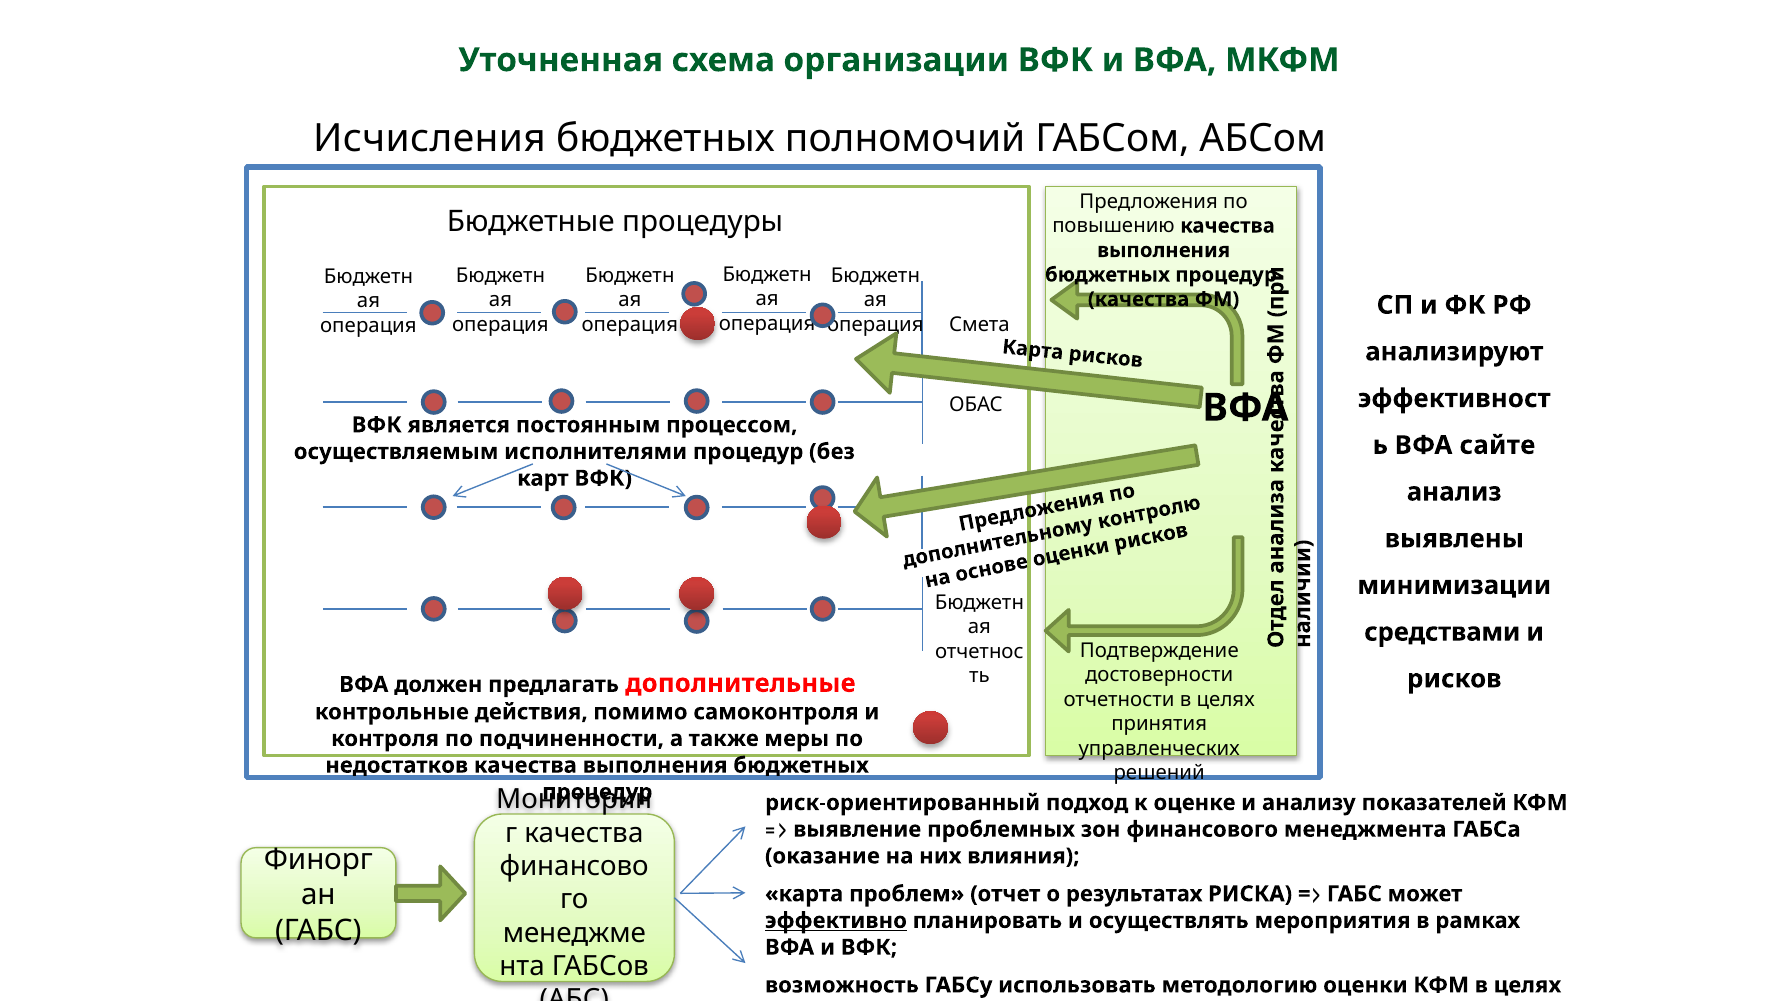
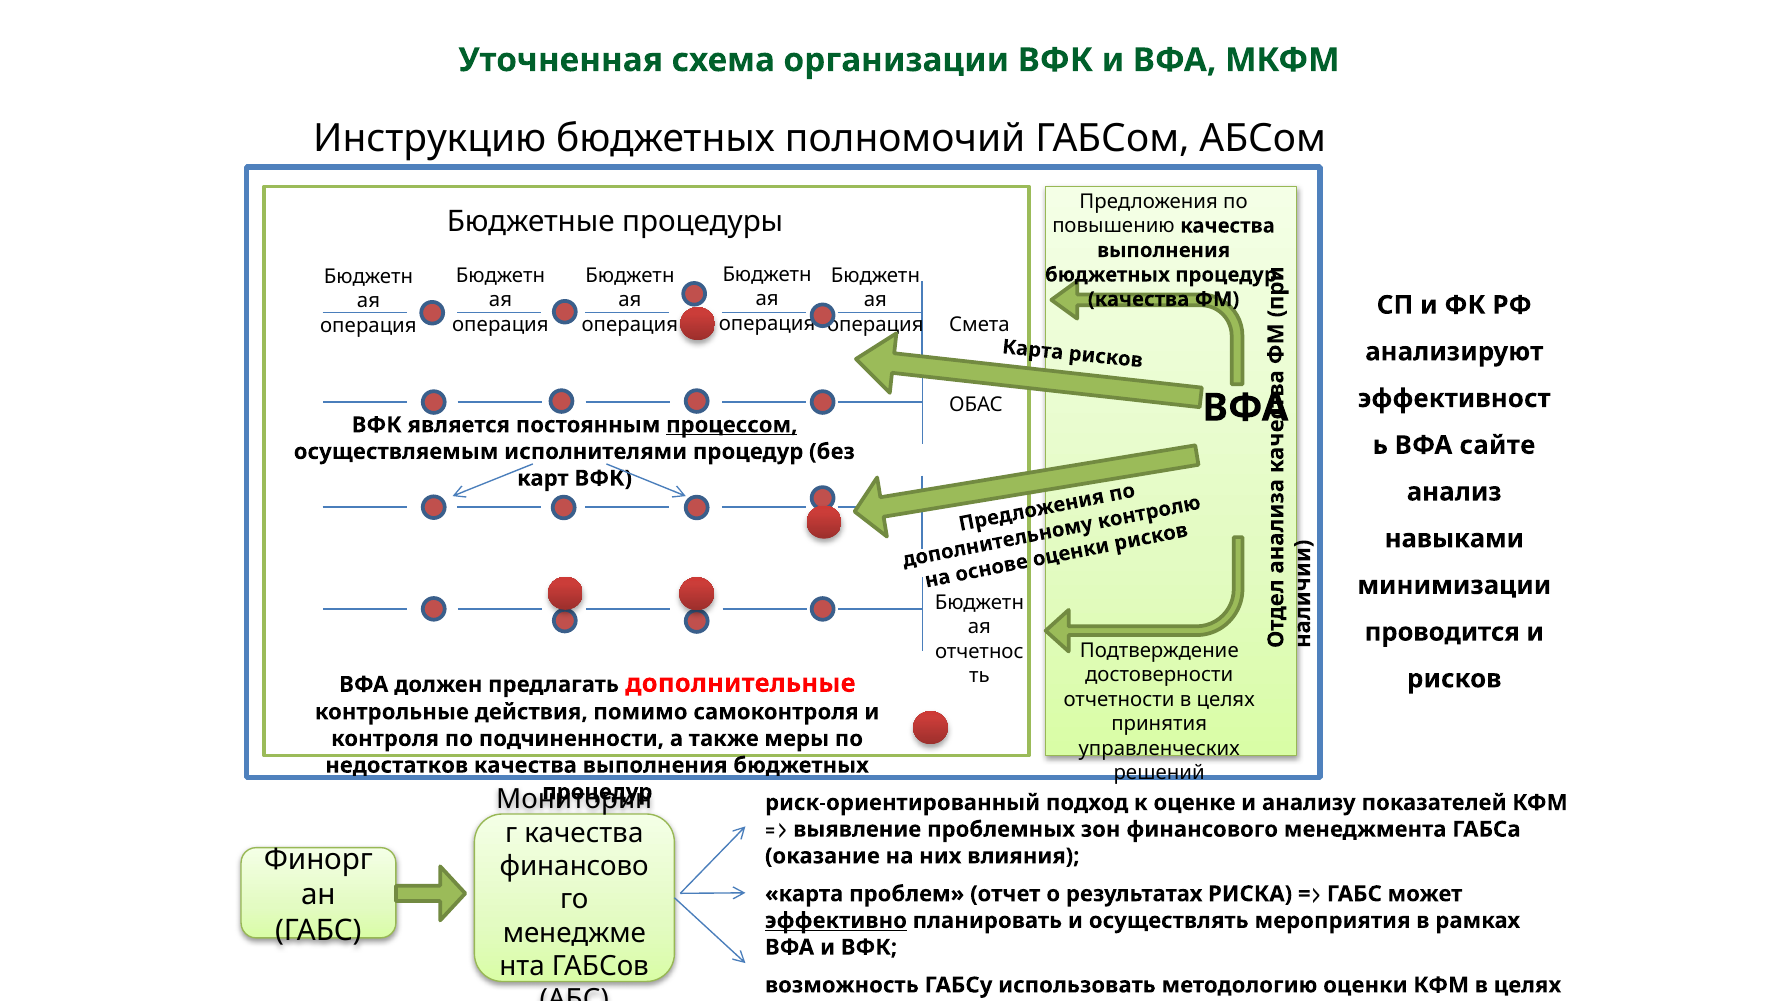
Исчисления: Исчисления -> Инструкцию
процессом underline: none -> present
выявлены: выявлены -> навыками
средствами: средствами -> проводится
